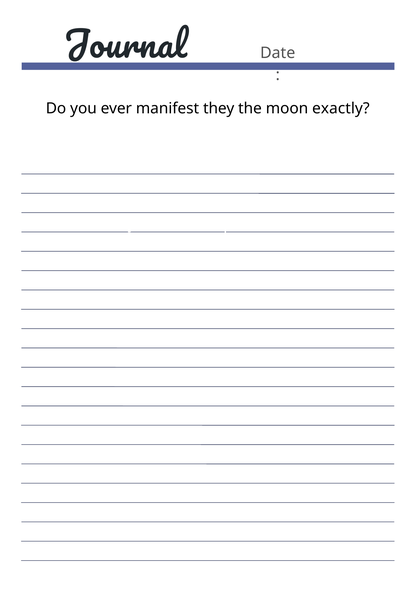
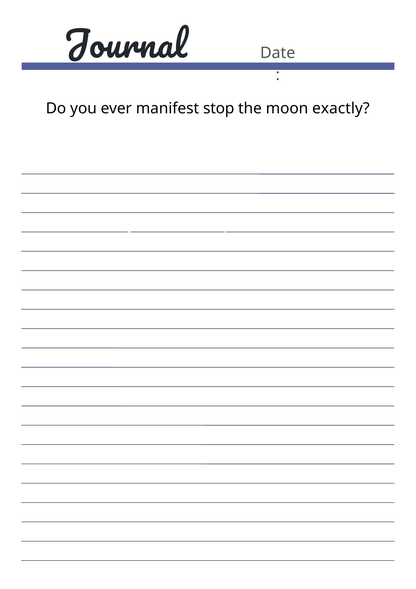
they: they -> stop
